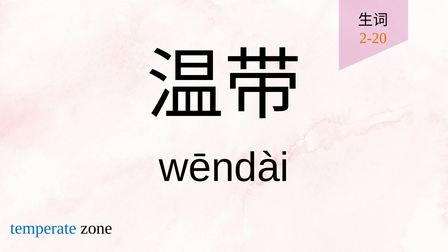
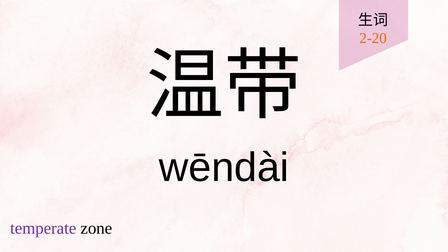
temperate colour: blue -> purple
